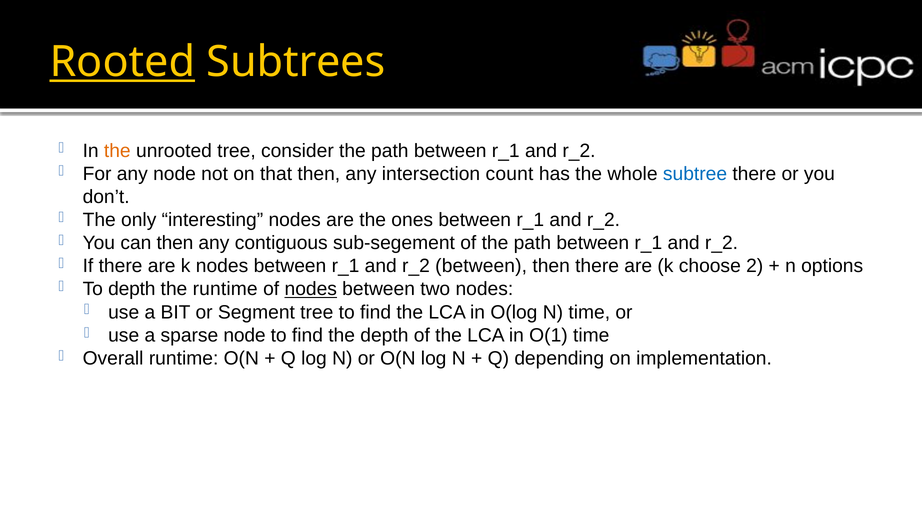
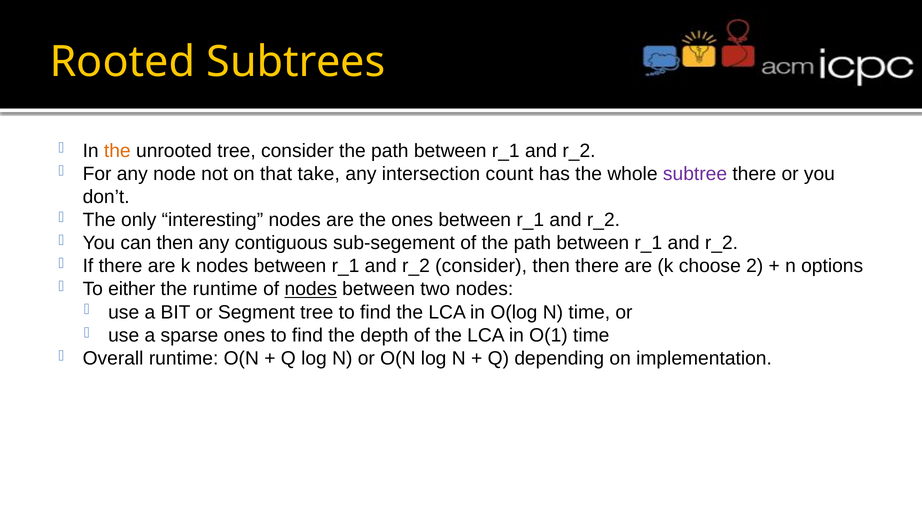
Rooted underline: present -> none
that then: then -> take
subtree colour: blue -> purple
r_2 between: between -> consider
To depth: depth -> either
sparse node: node -> ones
